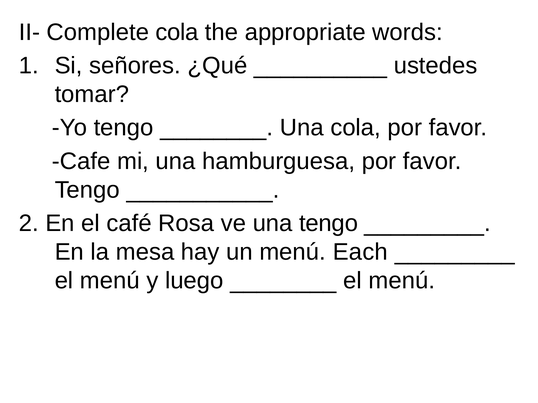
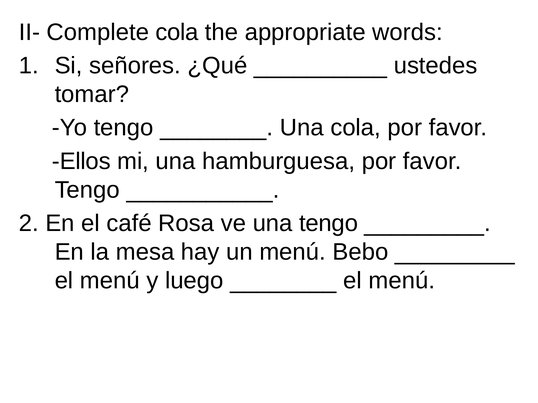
Cafe: Cafe -> Ellos
Each: Each -> Bebo
